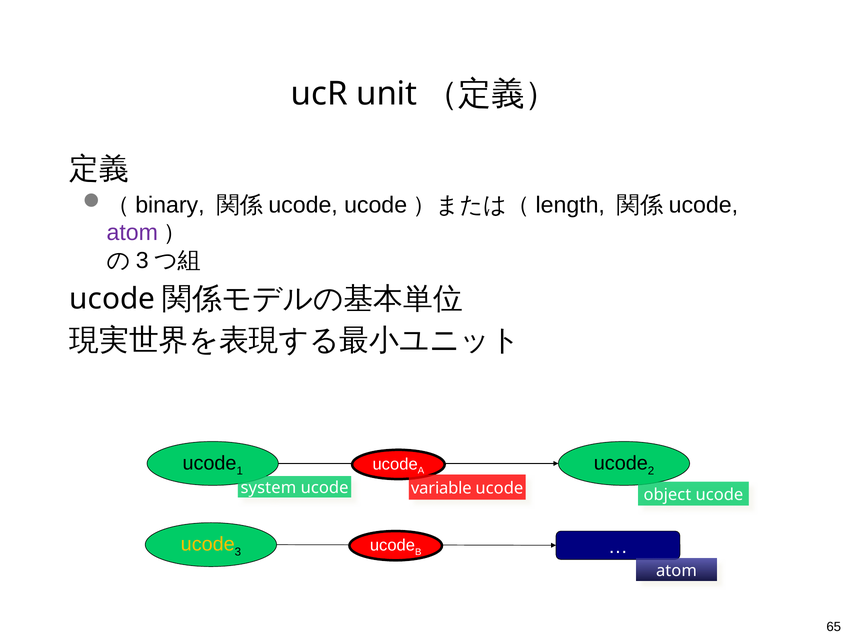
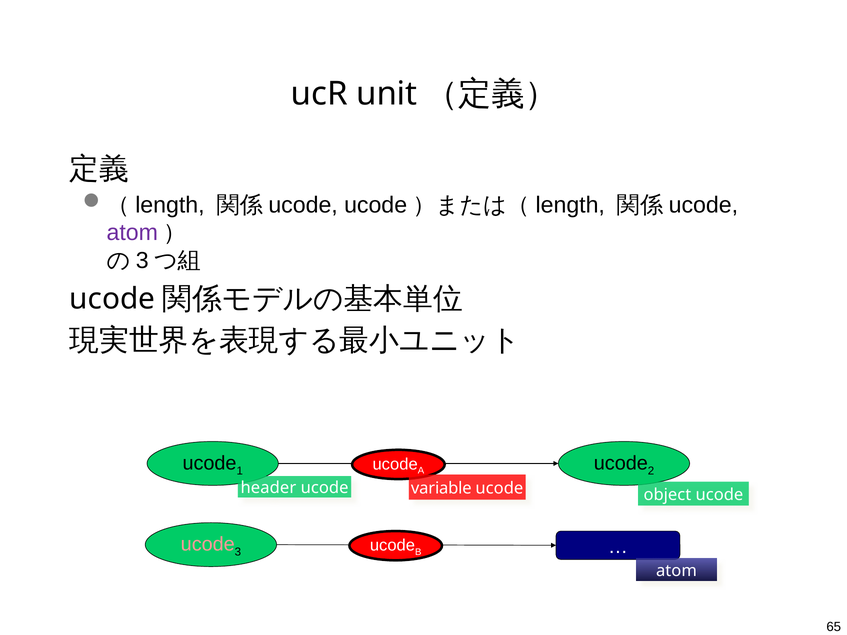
binary at (170, 205): binary -> length
system: system -> header
ucode at (208, 545) colour: yellow -> pink
